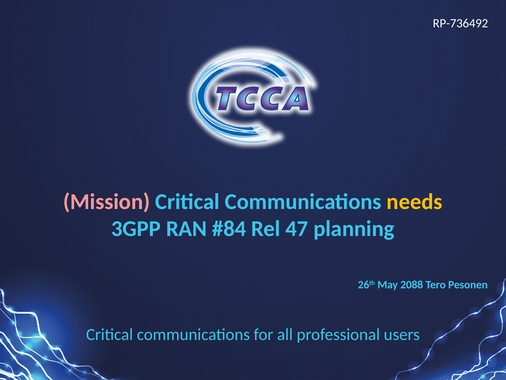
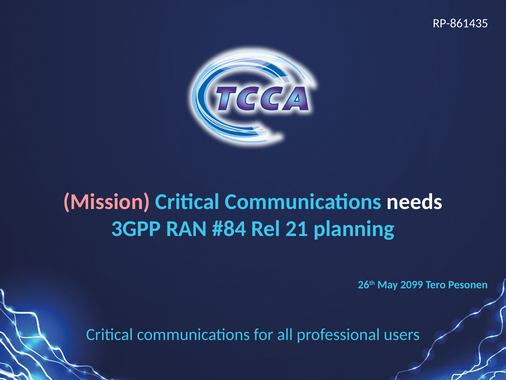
RP-736492: RP-736492 -> RP-861435
needs colour: yellow -> white
47: 47 -> 21
2088: 2088 -> 2099
